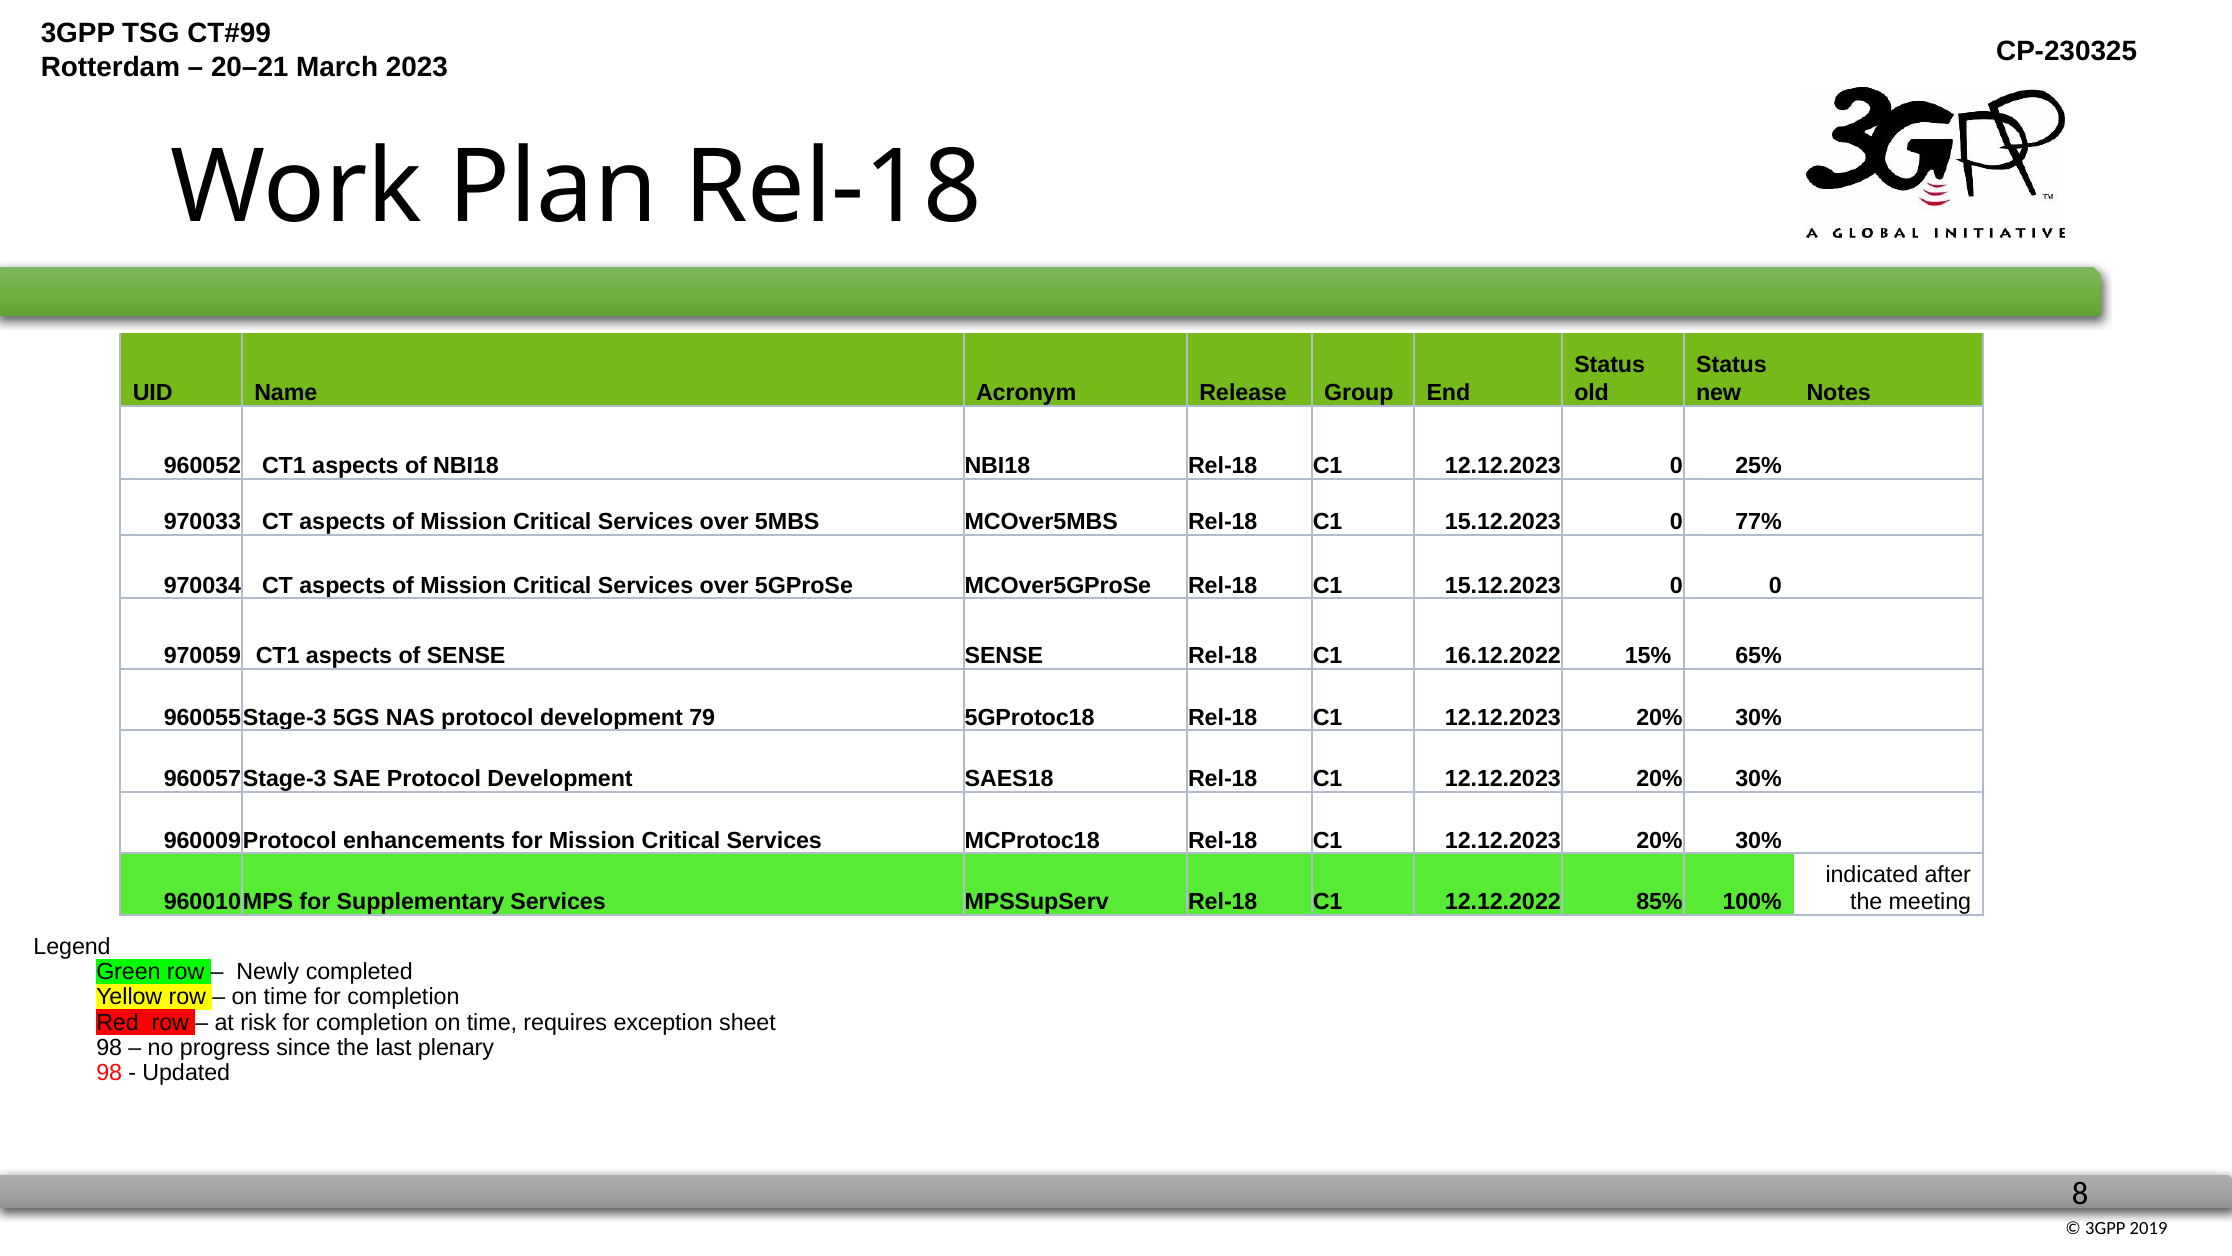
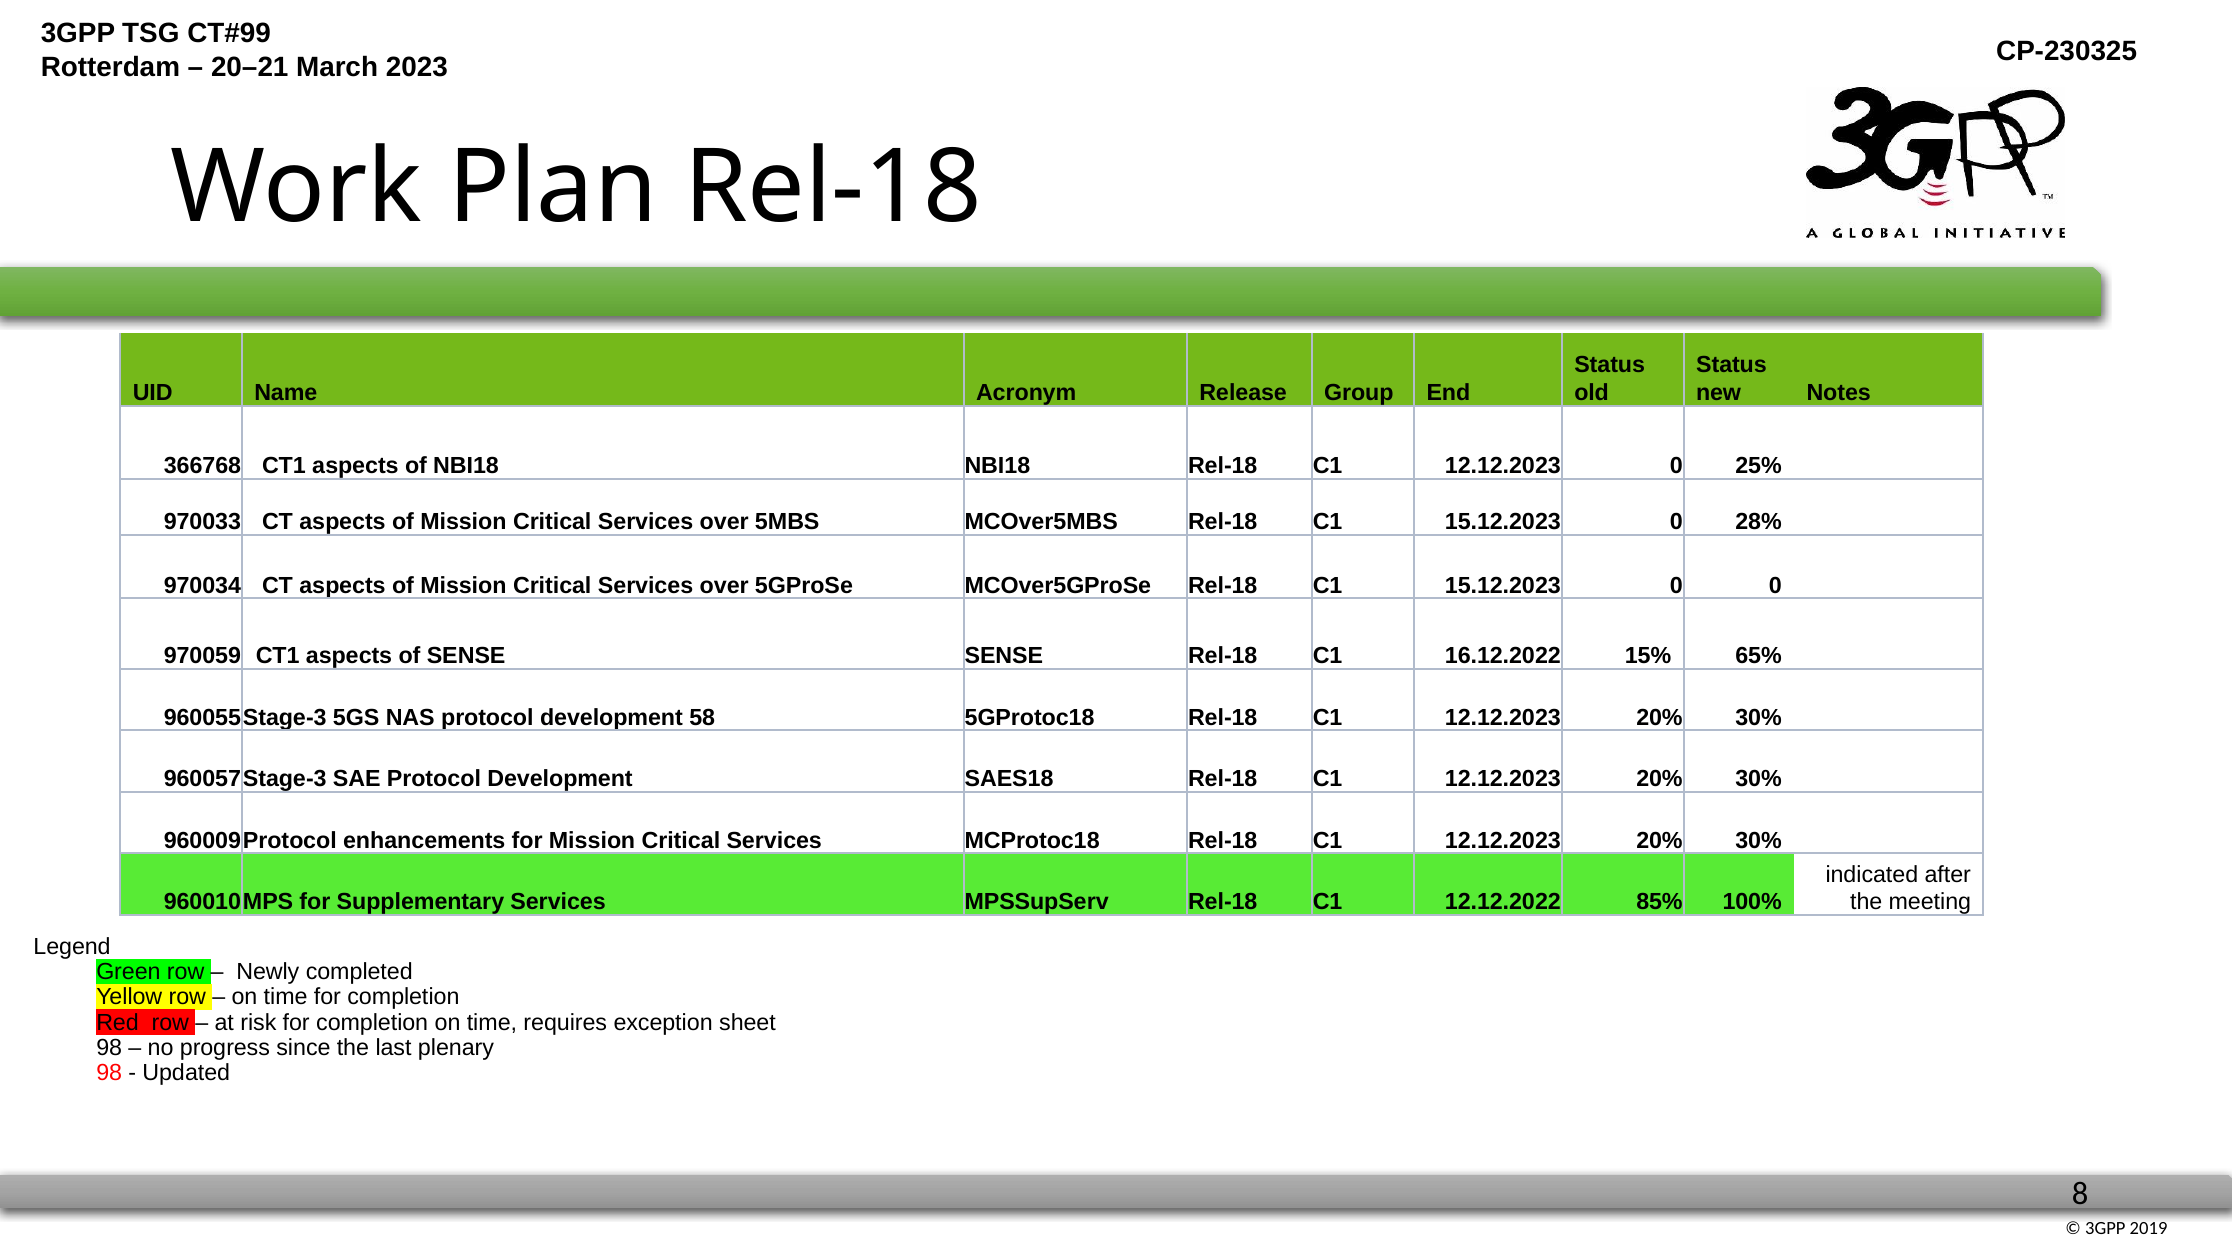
960052: 960052 -> 366768
77%: 77% -> 28%
79: 79 -> 58
